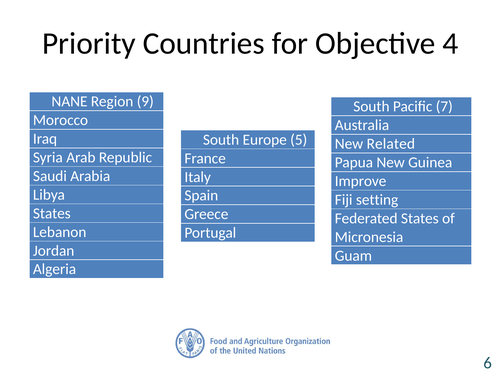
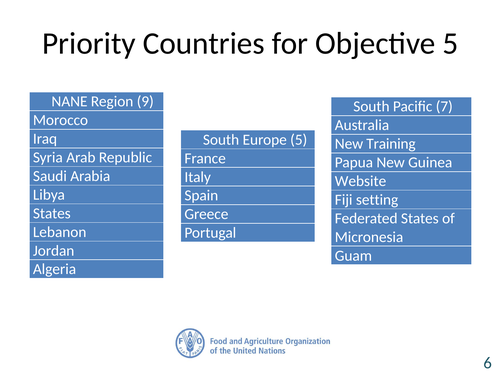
Objective 4: 4 -> 5
Related: Related -> Training
Improve: Improve -> Website
